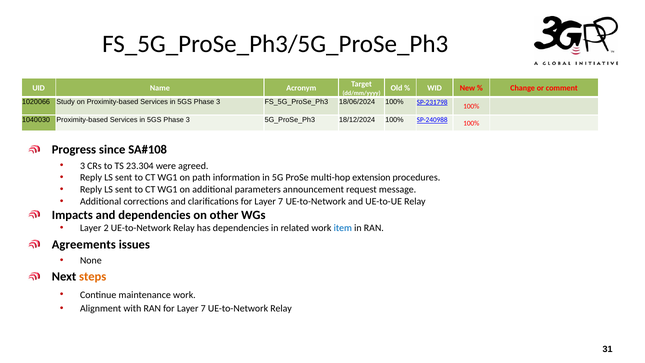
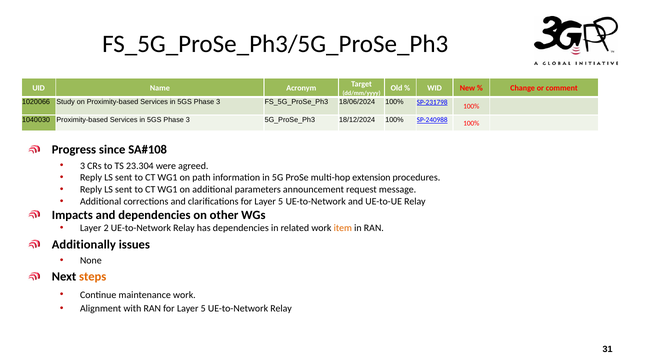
clarifications for Layer 7: 7 -> 5
item colour: blue -> orange
Agreements: Agreements -> Additionally
RAN for Layer 7: 7 -> 5
